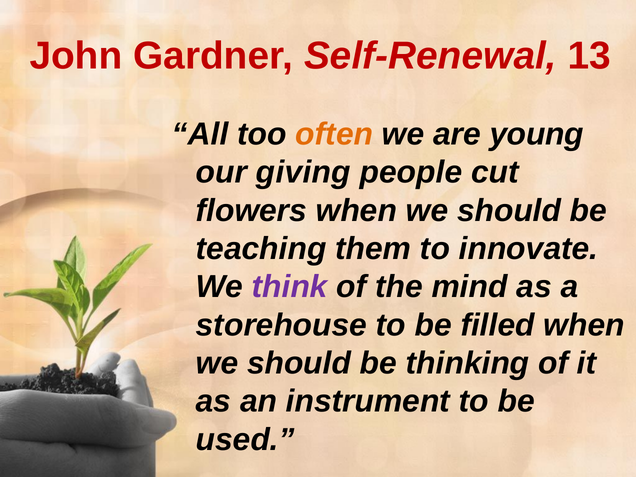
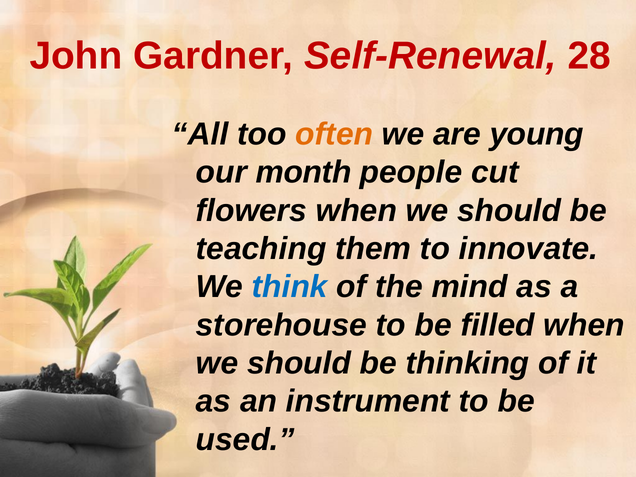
13: 13 -> 28
giving: giving -> month
think colour: purple -> blue
